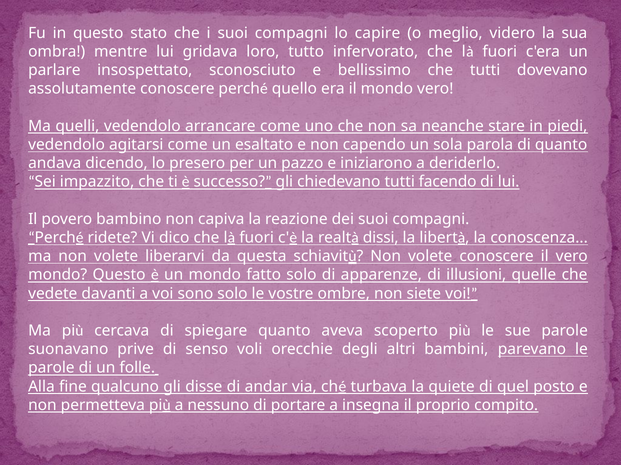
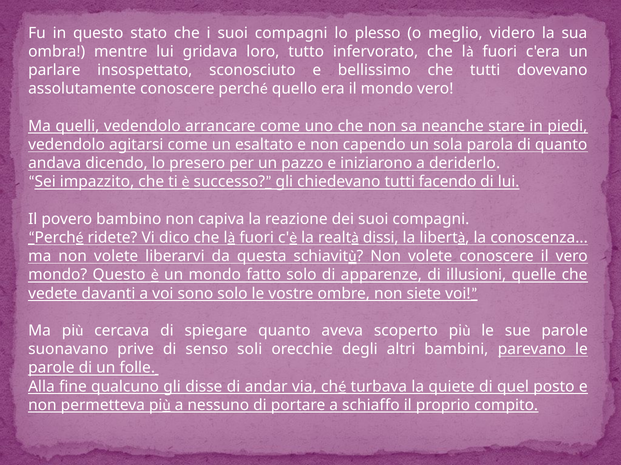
capire: capire -> plesso
voli: voli -> soli
insegna: insegna -> schiaffo
